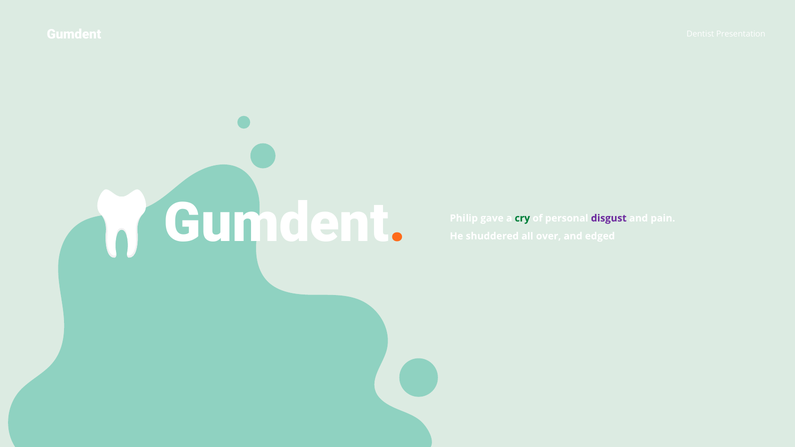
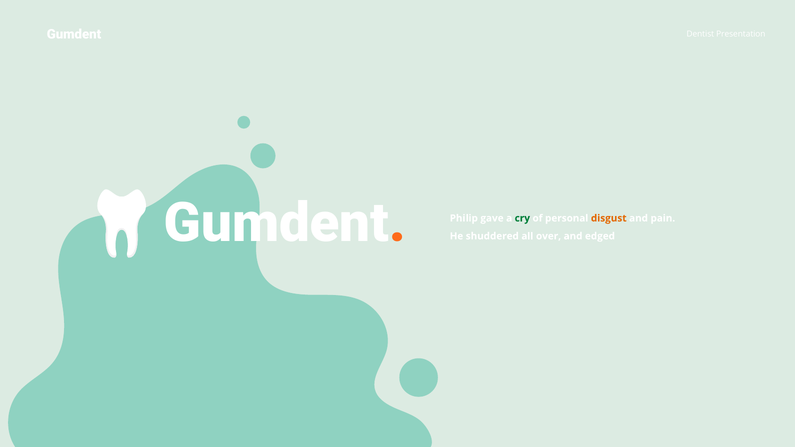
disgust colour: purple -> orange
